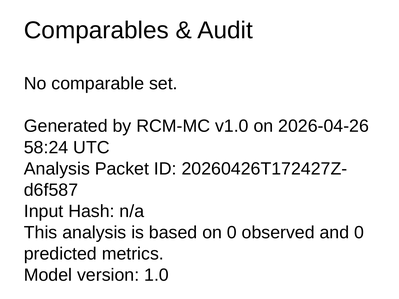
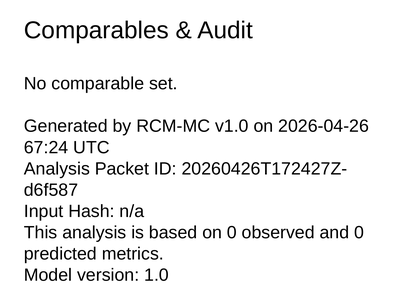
58:24: 58:24 -> 67:24
